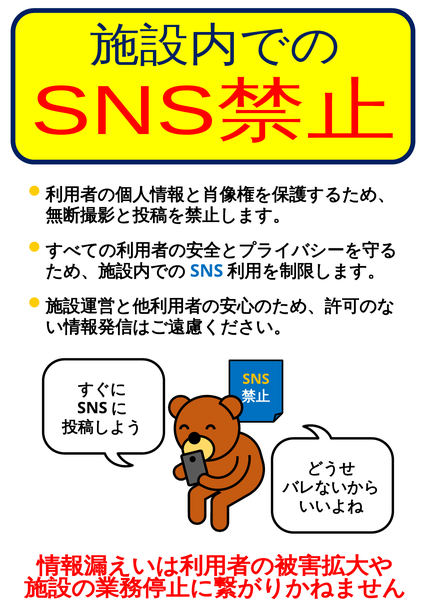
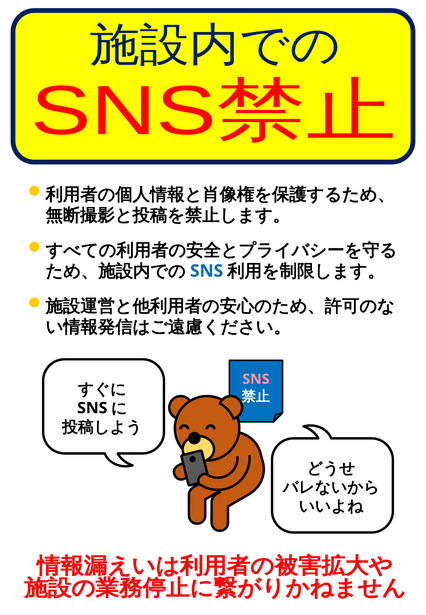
SNS at (256, 379) colour: yellow -> pink
